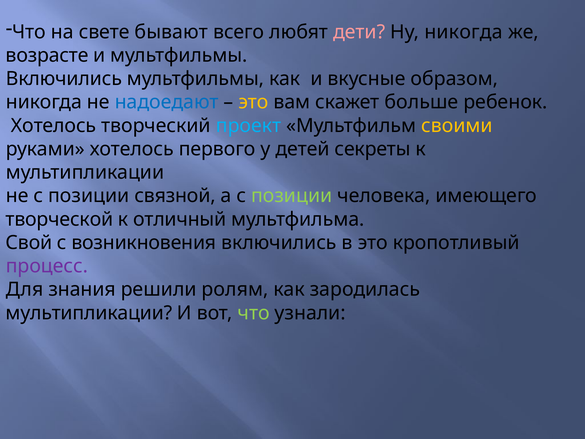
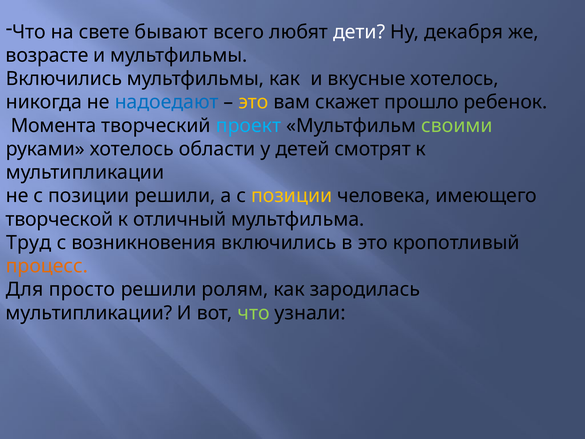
дети colour: pink -> white
Ну никогда: никогда -> декабря
вкусные образом: образом -> хотелось
больше: больше -> прошло
Хотелось at (54, 126): Хотелось -> Момента
своими colour: yellow -> light green
первого: первого -> области
секреты: секреты -> смотрят
позиции связной: связной -> решили
позиции at (292, 196) colour: light green -> yellow
Свой: Свой -> Труд
процесс colour: purple -> orange
знания: знания -> просто
